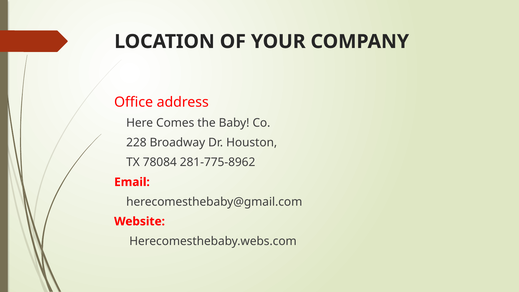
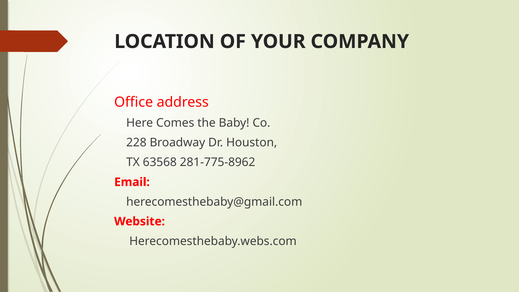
78084: 78084 -> 63568
